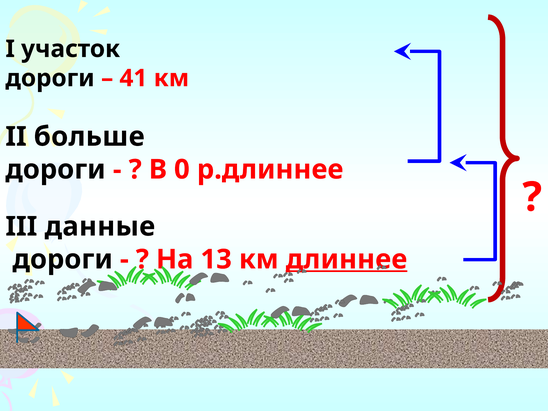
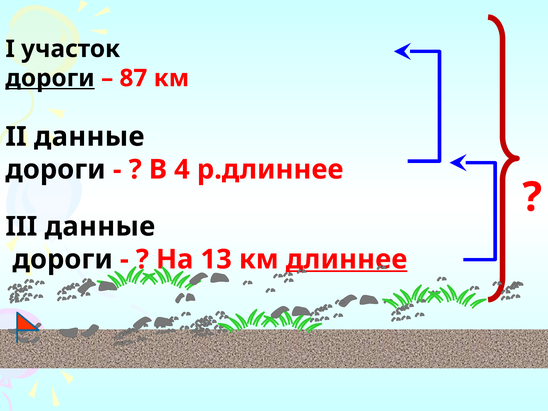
дороги at (50, 78) underline: none -> present
41: 41 -> 87
II больше: больше -> данные
0: 0 -> 4
